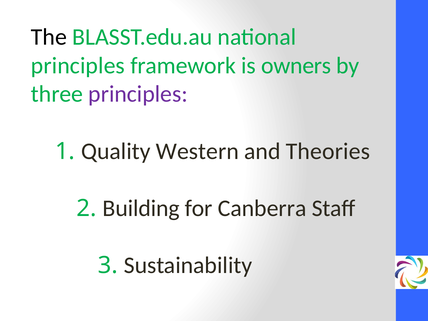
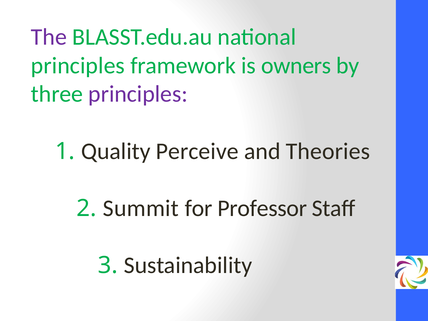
The colour: black -> purple
Western: Western -> Perceive
Building: Building -> Summit
Canberra: Canberra -> Professor
